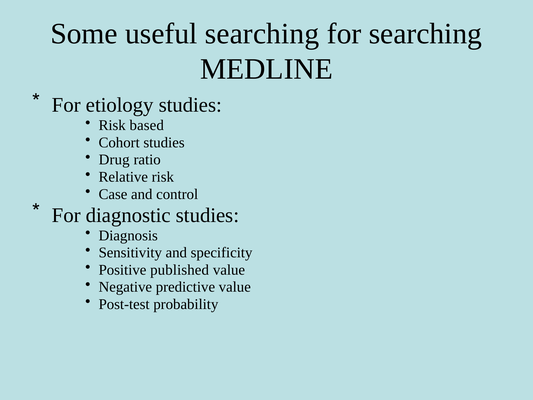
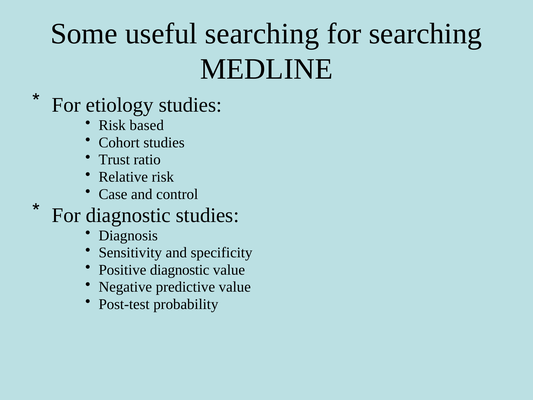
Drug: Drug -> Trust
Positive published: published -> diagnostic
